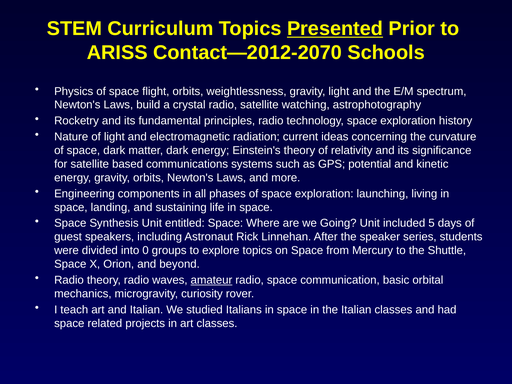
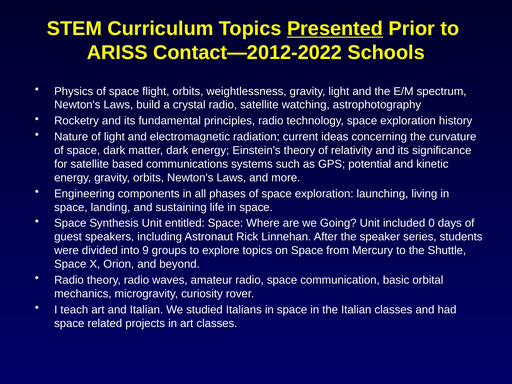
Contact—2012-2070: Contact—2012-2070 -> Contact—2012-2022
5: 5 -> 0
0: 0 -> 9
amateur underline: present -> none
